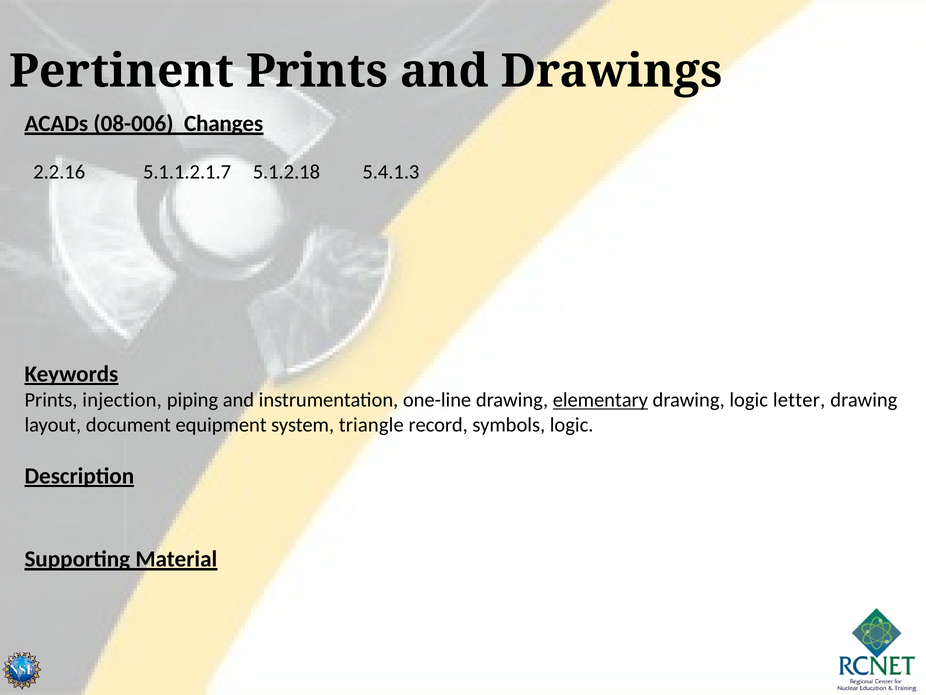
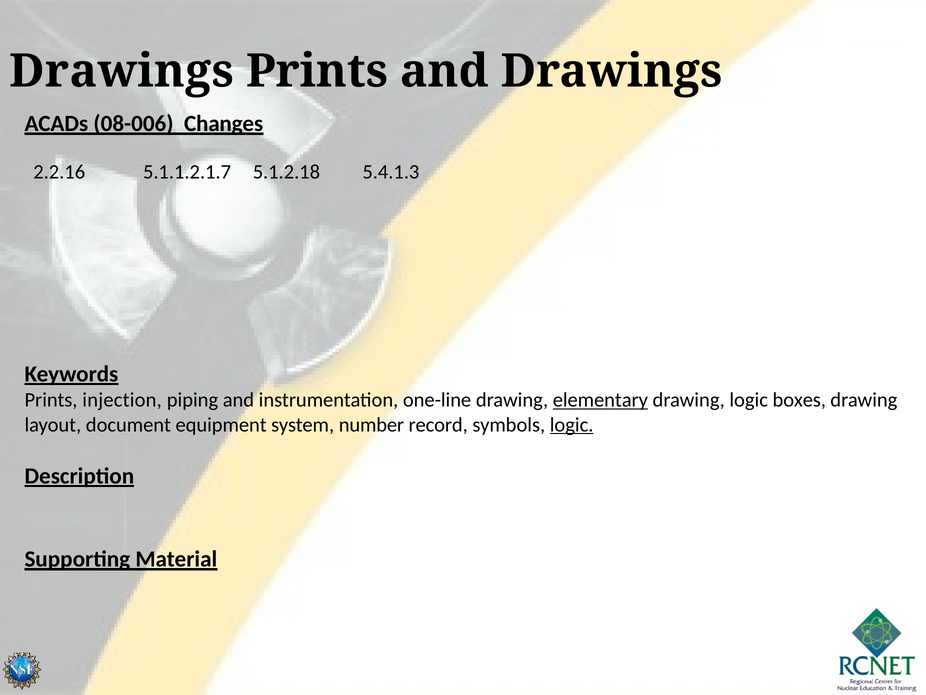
Pertinent at (121, 71): Pertinent -> Drawings
letter: letter -> boxes
triangle: triangle -> number
logic at (572, 424) underline: none -> present
